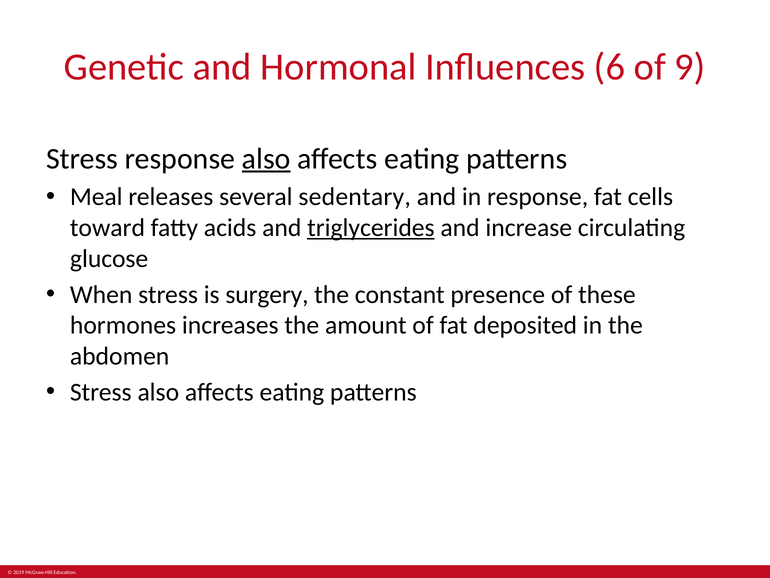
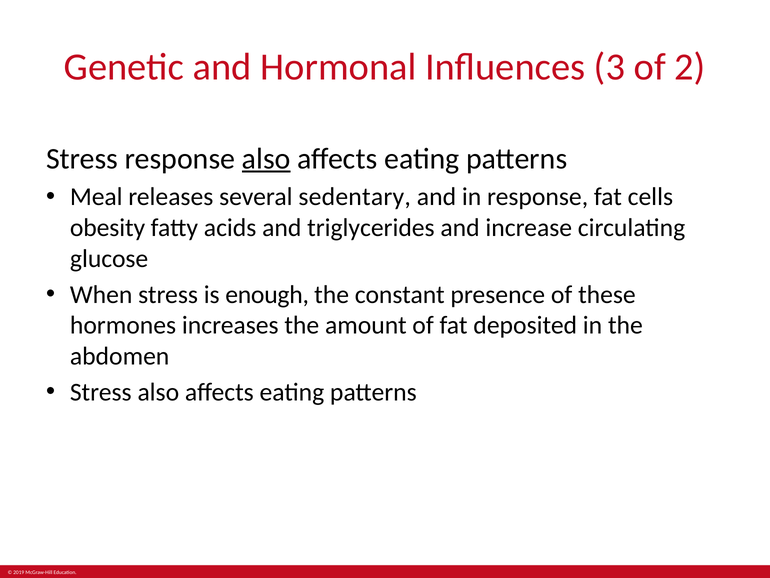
6: 6 -> 3
9: 9 -> 2
toward: toward -> obesity
triglycerides underline: present -> none
surgery: surgery -> enough
